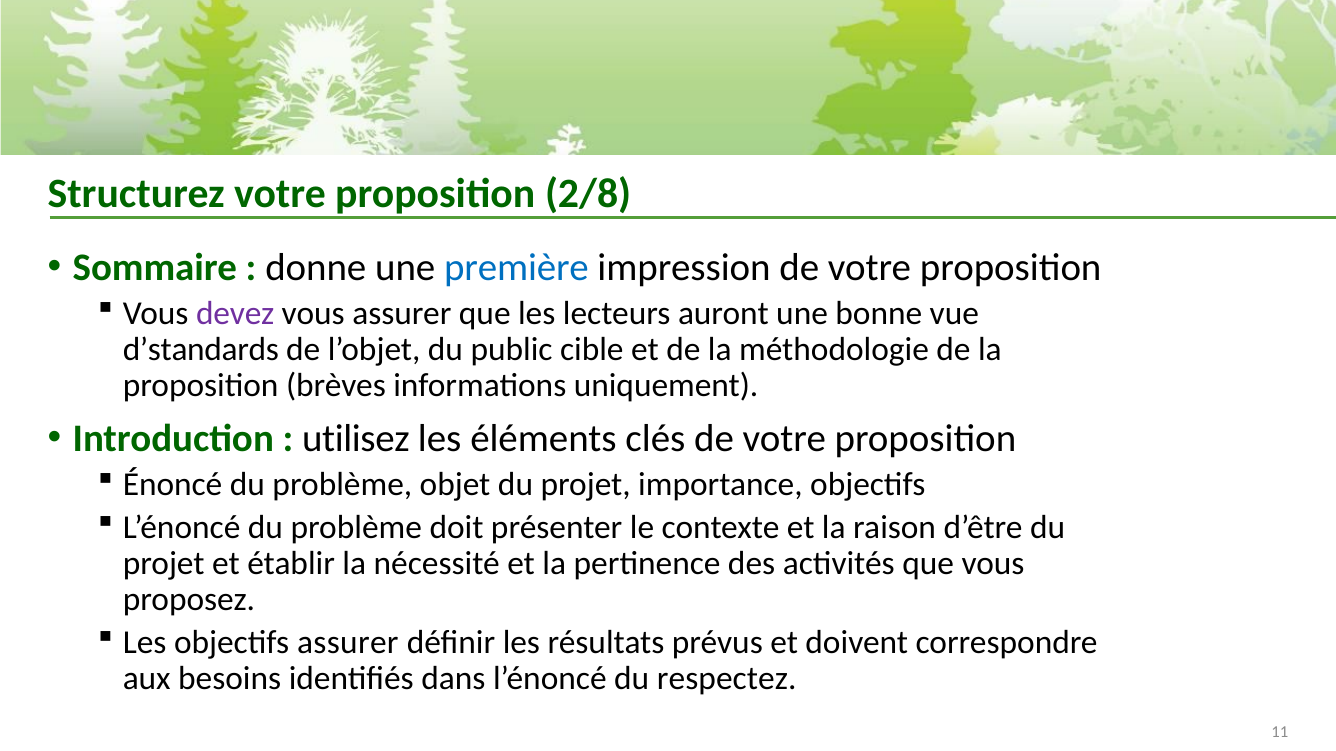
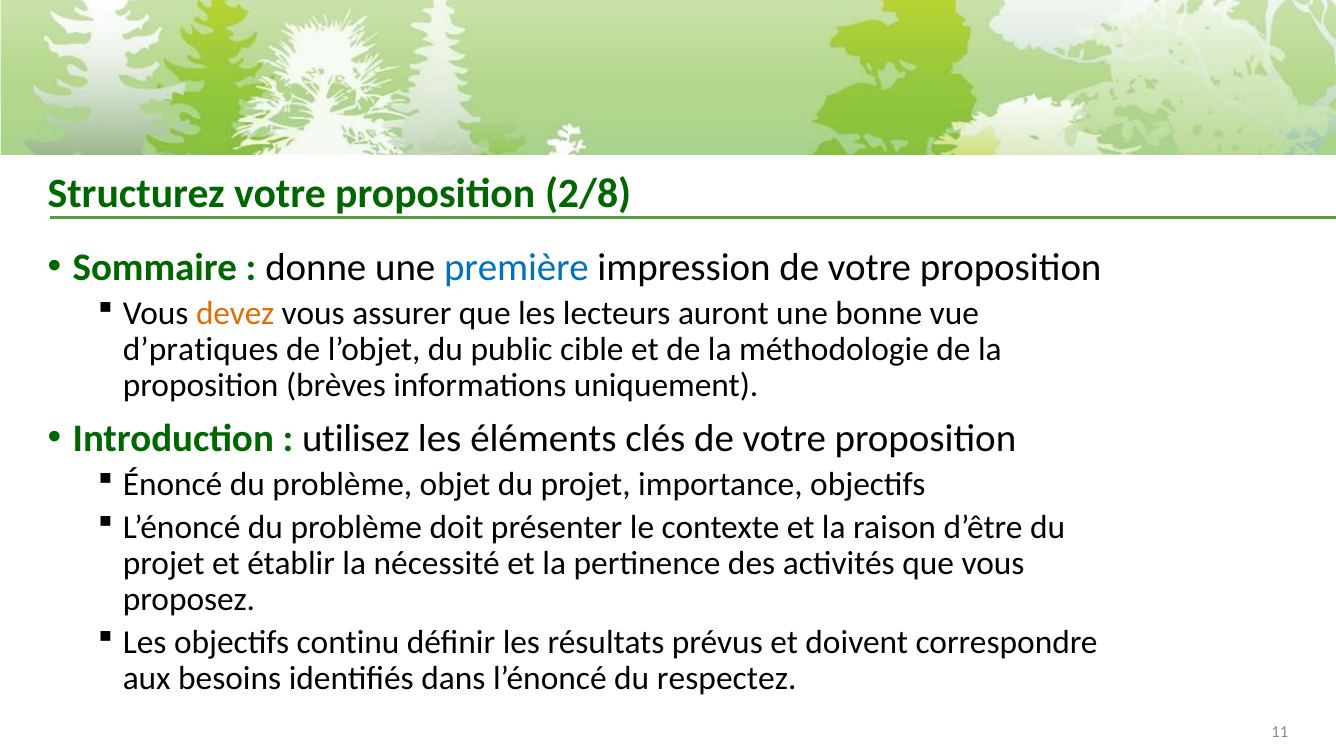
devez colour: purple -> orange
d’standards: d’standards -> d’pratiques
objectifs assurer: assurer -> continu
